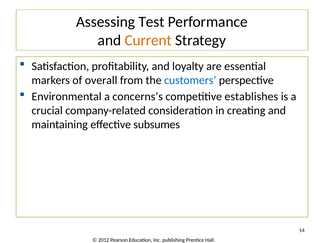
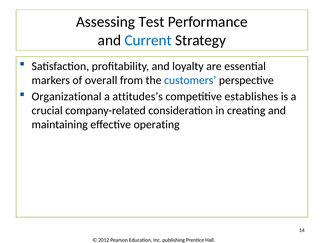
Current colour: orange -> blue
Environmental: Environmental -> Organizational
concerns’s: concerns’s -> attitudes’s
subsumes: subsumes -> operating
